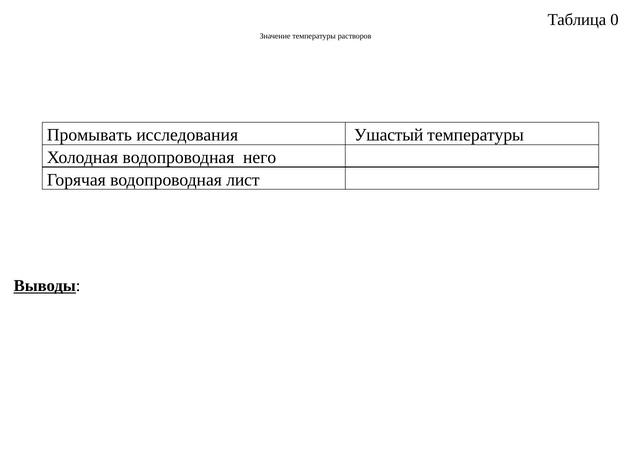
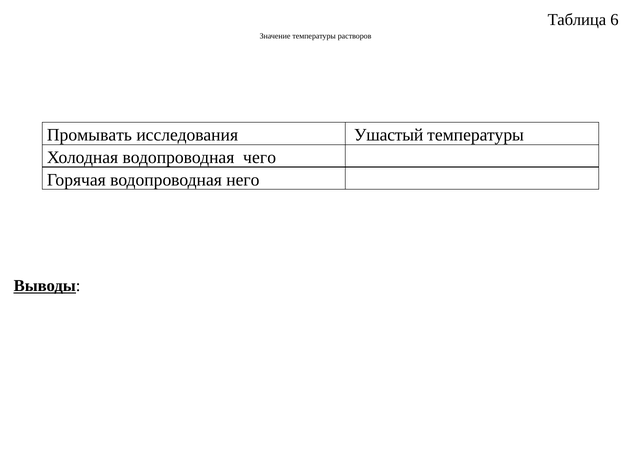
0: 0 -> 6
него: него -> чего
лист: лист -> него
